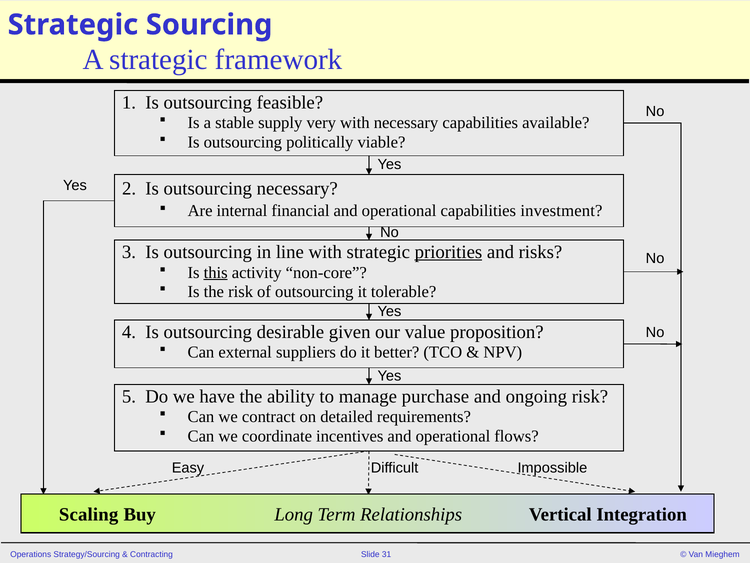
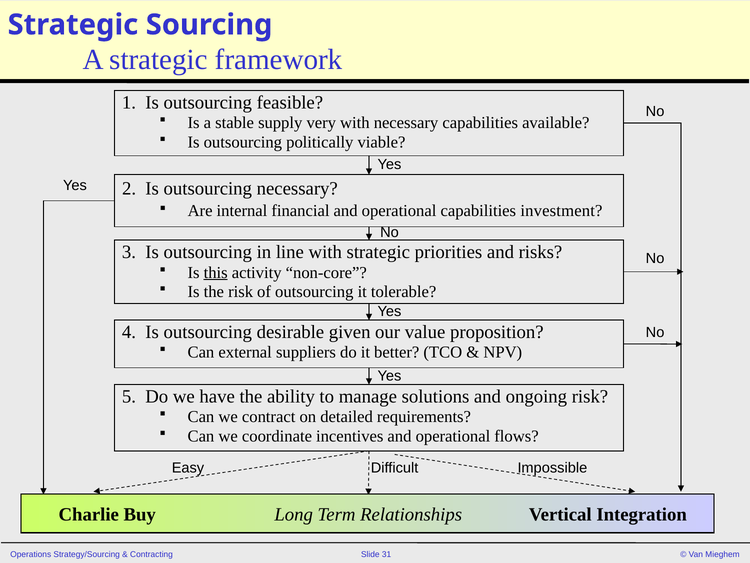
priorities underline: present -> none
purchase: purchase -> solutions
Scaling: Scaling -> Charlie
